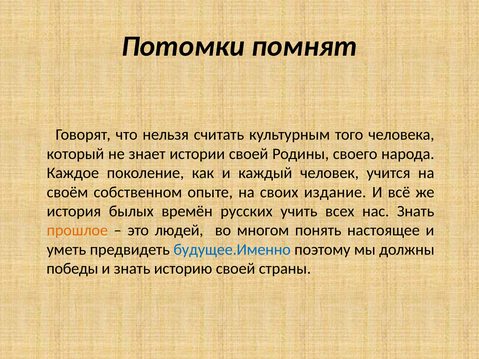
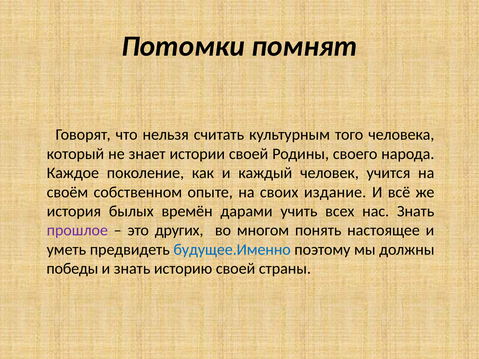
русских: русских -> дарами
прошлое colour: orange -> purple
людей: людей -> других
